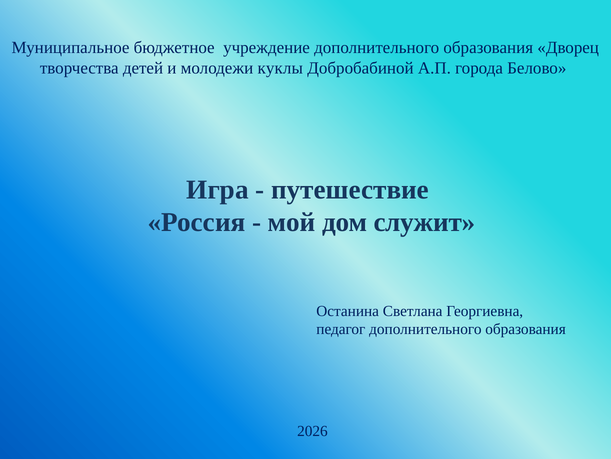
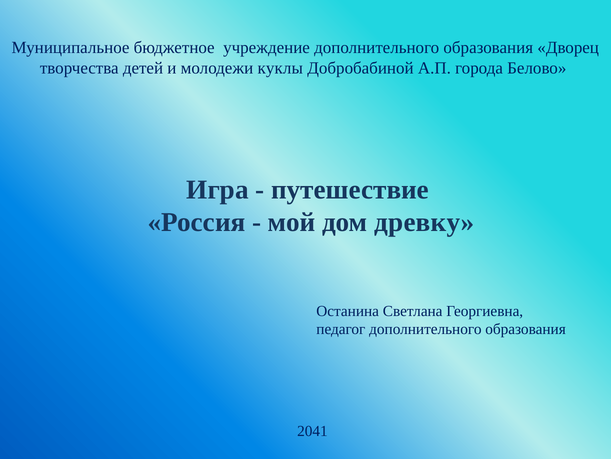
служит: служит -> древку
2026: 2026 -> 2041
